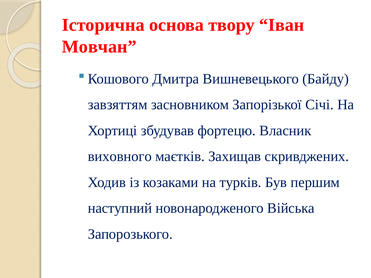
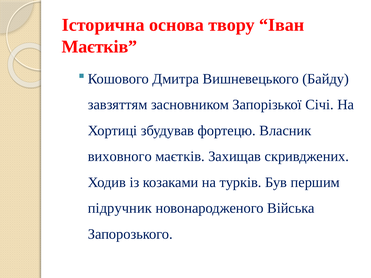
Мовчан at (99, 47): Мовчан -> Маєтків
наступний: наступний -> підручник
